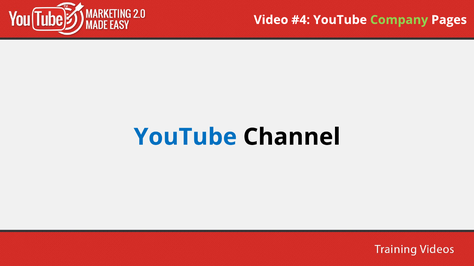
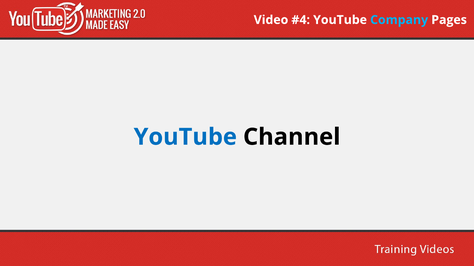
Company colour: light green -> light blue
